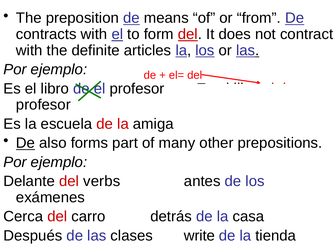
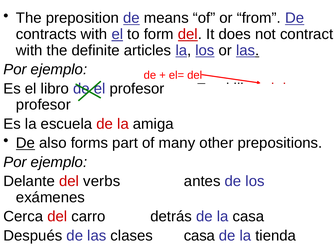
clases write: write -> casa
